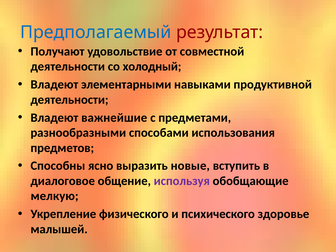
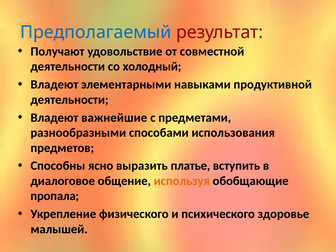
новые: новые -> платье
используя colour: purple -> orange
мелкую: мелкую -> пропала
